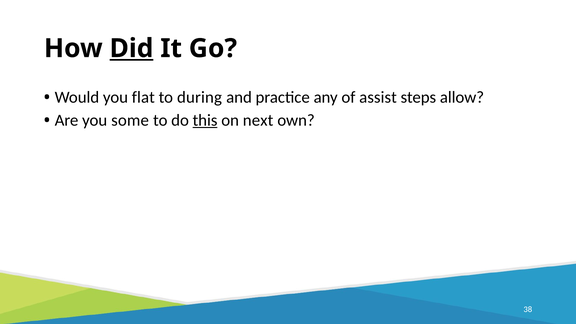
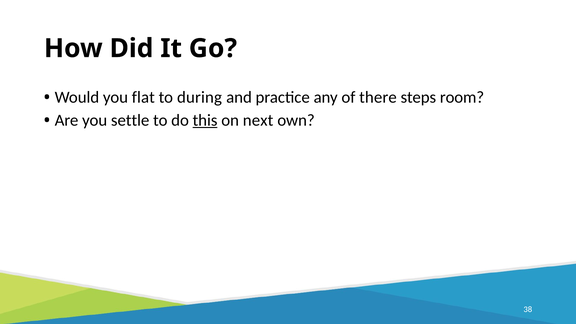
Did underline: present -> none
assist: assist -> there
allow: allow -> room
some: some -> settle
